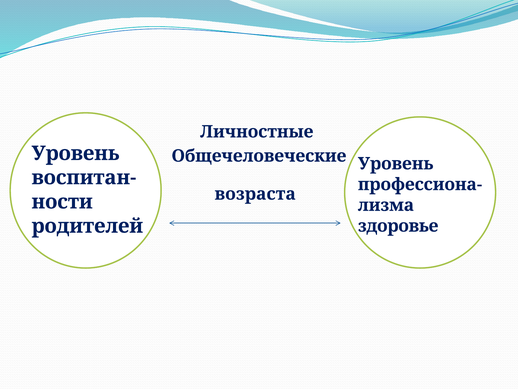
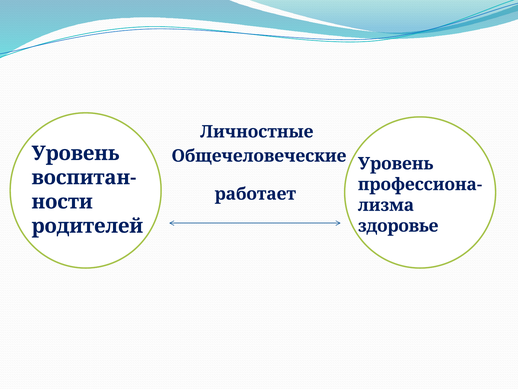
возраста: возраста -> работает
